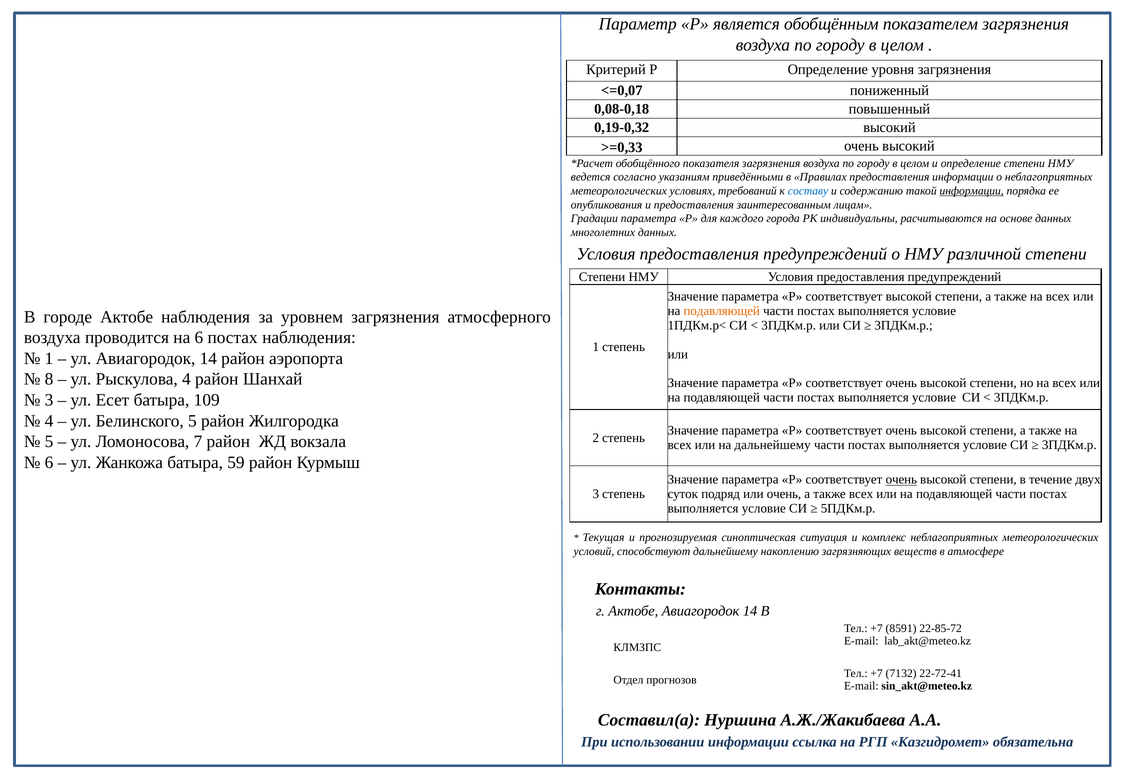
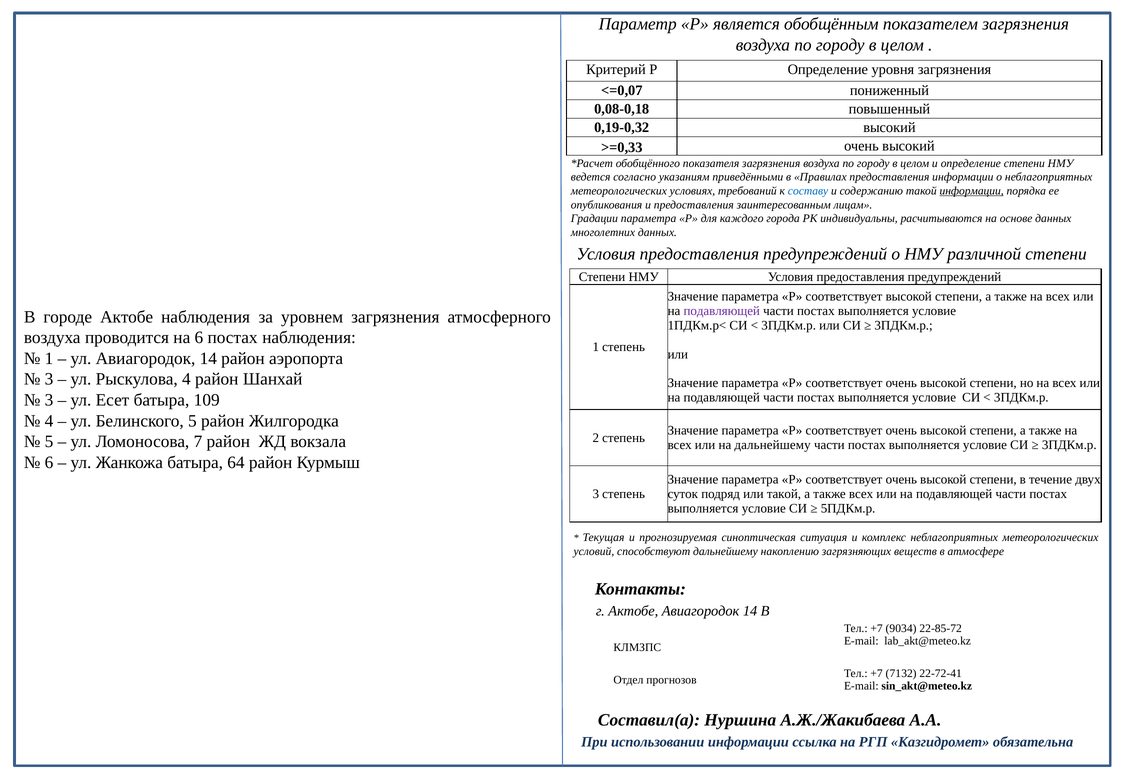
подавляющей at (722, 311) colour: orange -> purple
8 at (49, 379): 8 -> 3
59: 59 -> 64
очень at (901, 479) underline: present -> none
или очень: очень -> такой
8591: 8591 -> 9034
